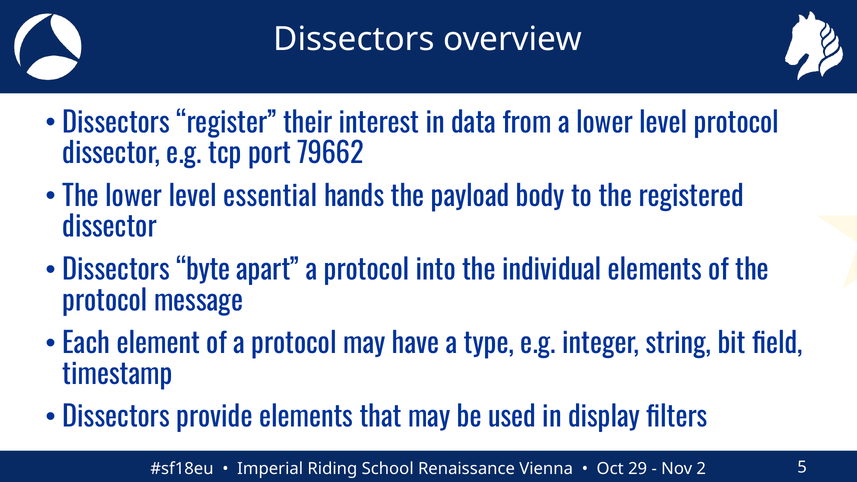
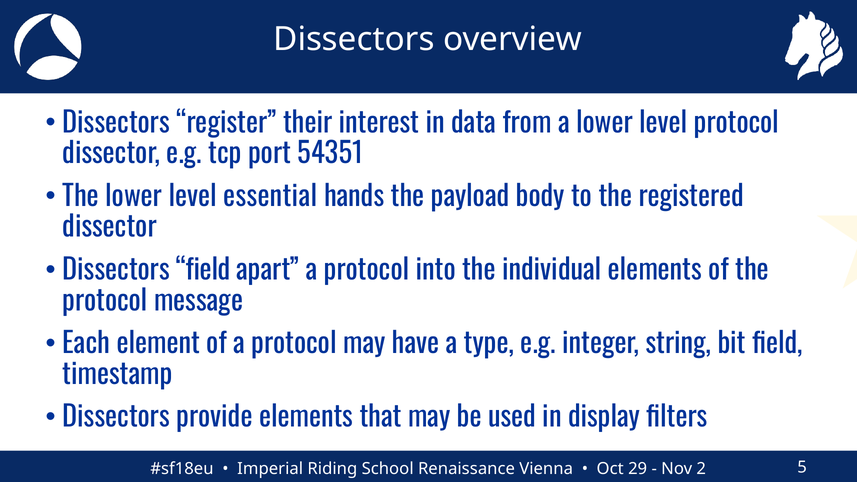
79662: 79662 -> 54351
Dissectors byte: byte -> field
